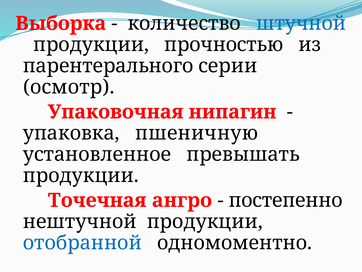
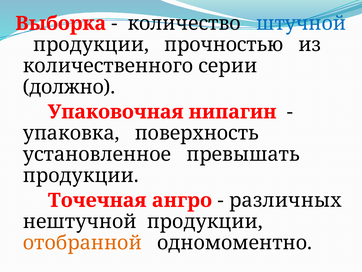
парентерального: парентерального -> количественного
осмотр: осмотр -> должно
пшеничную: пшеничную -> поверхность
постепенно: постепенно -> различных
отобранной colour: blue -> orange
